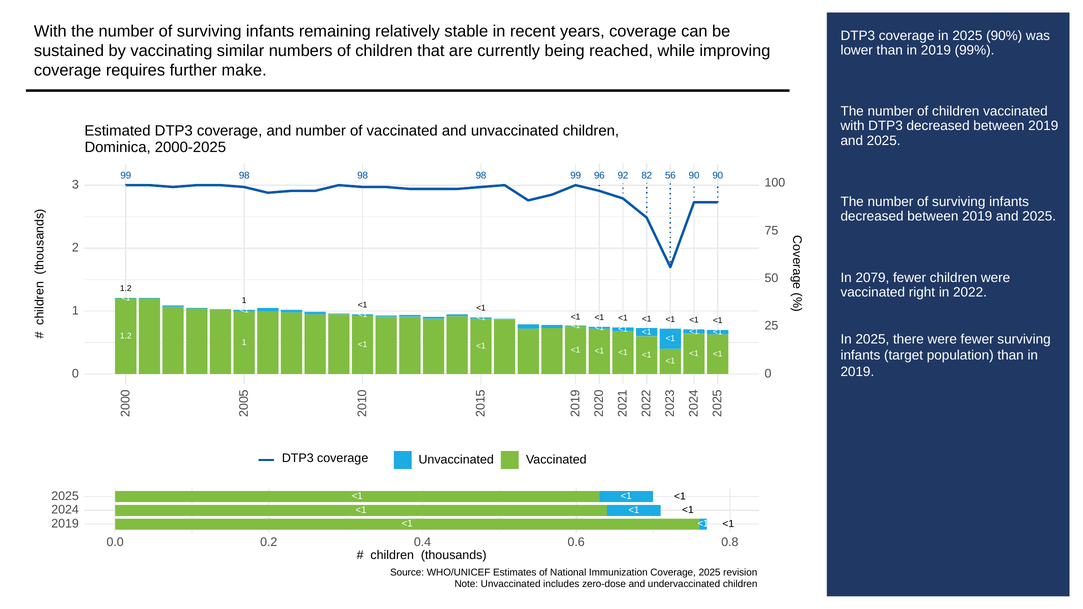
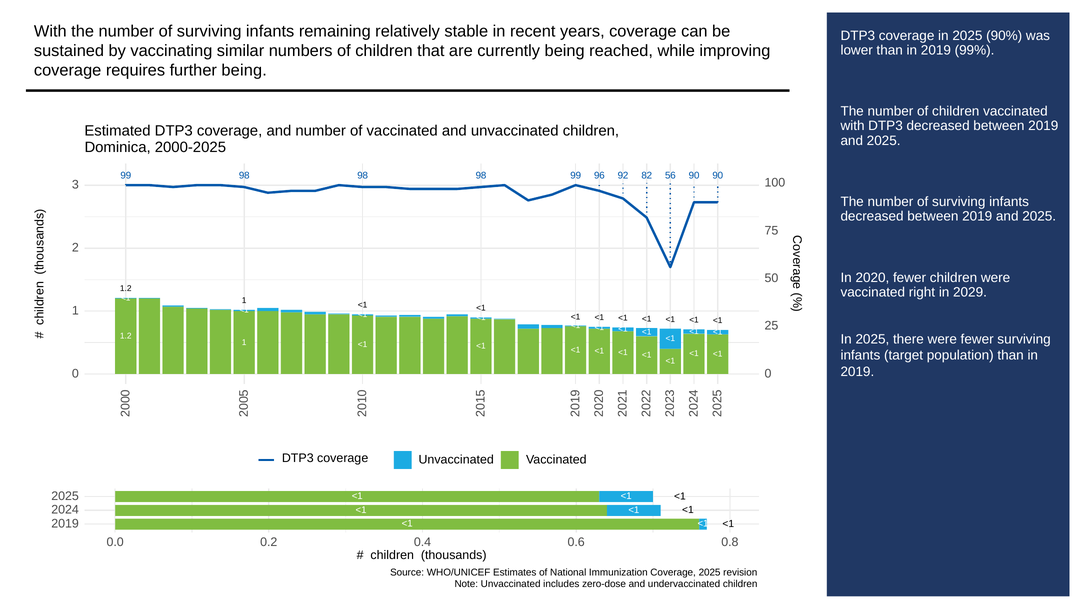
further make: make -> being
2079: 2079 -> 2020
2022: 2022 -> 2029
